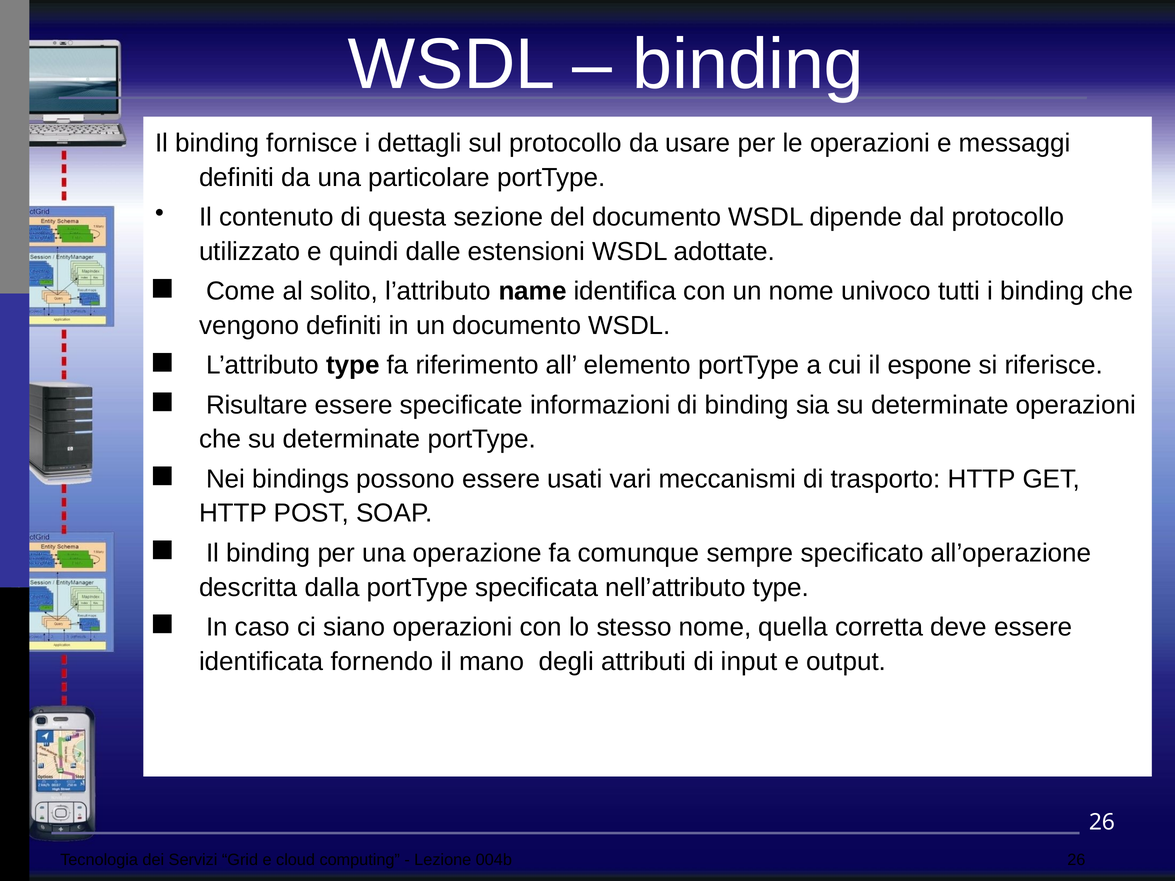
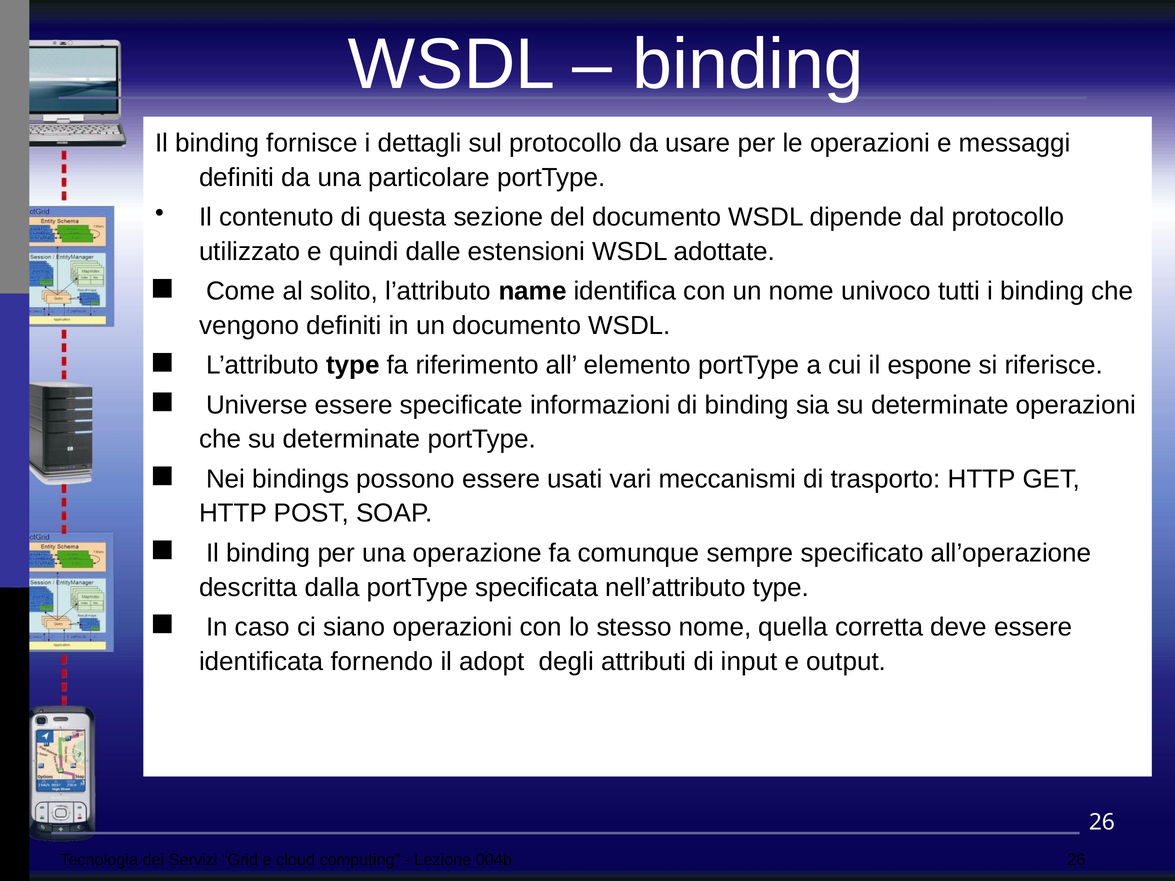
Risultare: Risultare -> Universe
mano: mano -> adopt
